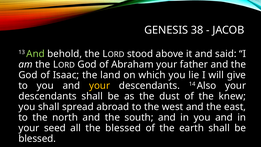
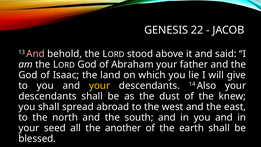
38: 38 -> 22
And at (36, 54) colour: light green -> pink
the blessed: blessed -> another
